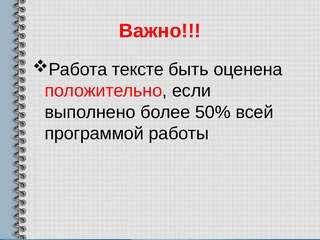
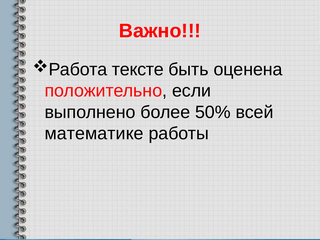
программой: программой -> математике
